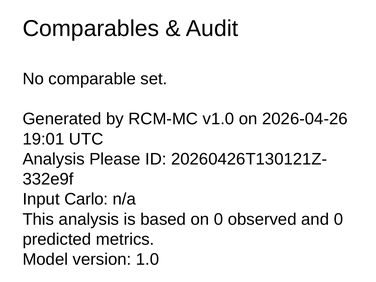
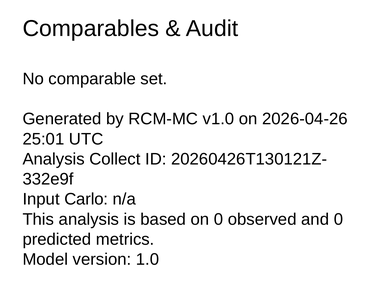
19:01: 19:01 -> 25:01
Please: Please -> Collect
